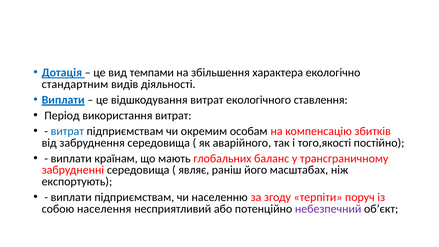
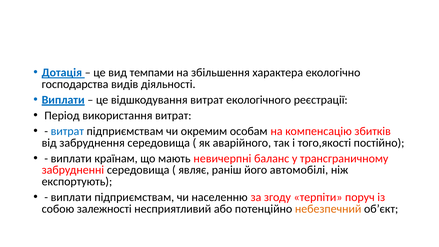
стандартним: стандартним -> господарства
ставлення: ставлення -> реєстрації
глобальних: глобальних -> невичерпні
масштабах: масштабах -> автомобілі
населення: населення -> залежності
небезпечний colour: purple -> orange
